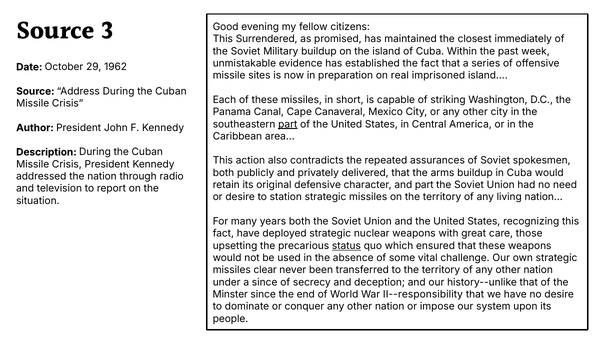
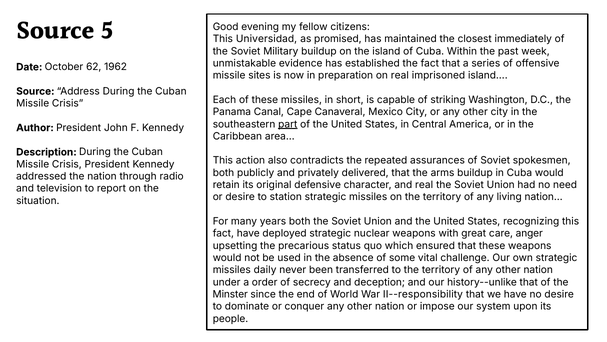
3: 3 -> 5
Surrendered: Surrendered -> Universidad
29: 29 -> 62
and part: part -> real
those: those -> anger
status underline: present -> none
clear: clear -> daily
a since: since -> order
